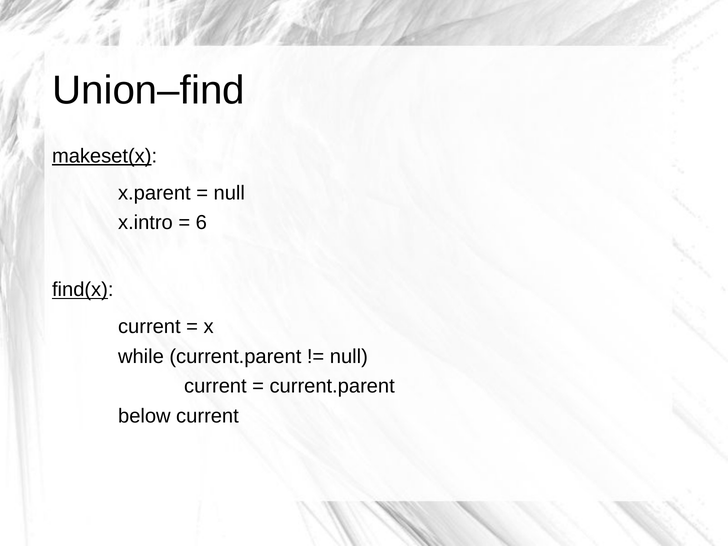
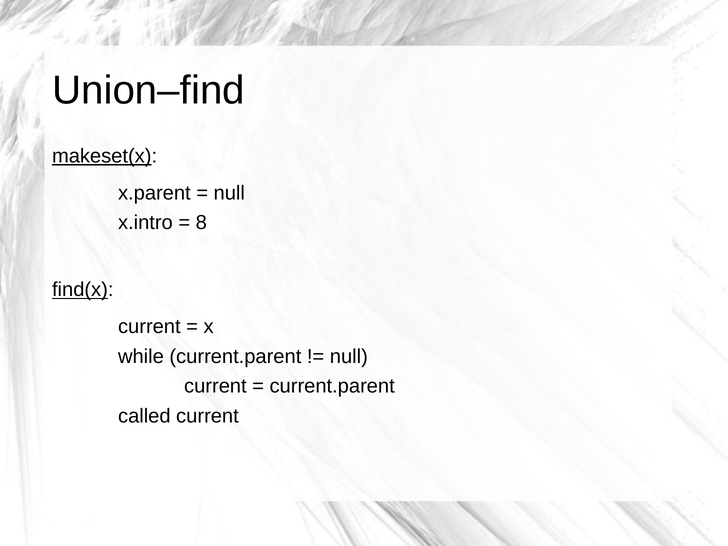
6: 6 -> 8
below: below -> called
